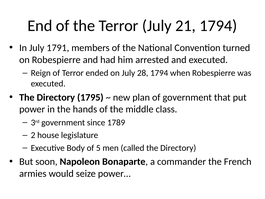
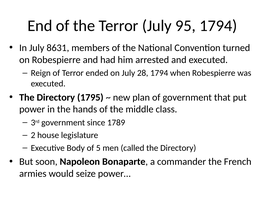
21: 21 -> 95
1791: 1791 -> 8631
